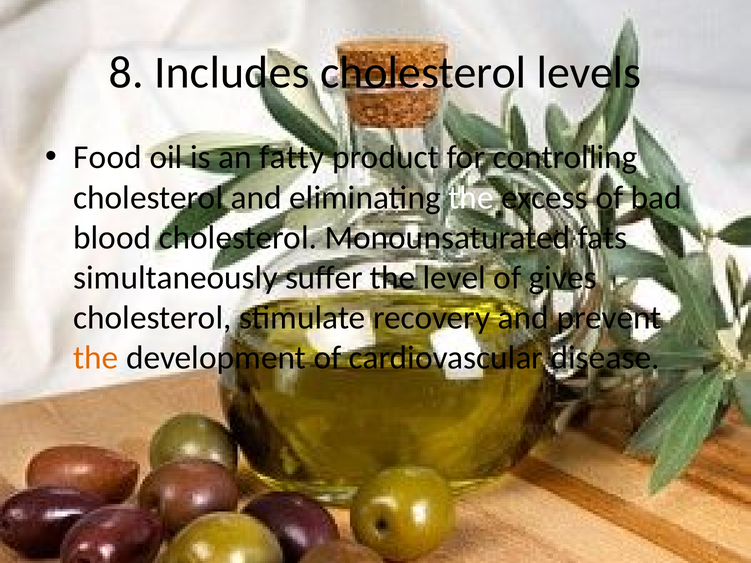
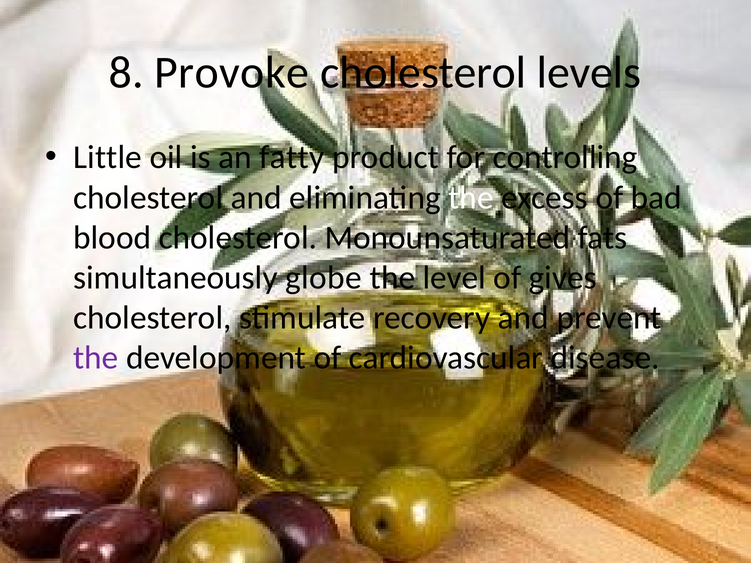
Includes: Includes -> Provoke
Food: Food -> Little
suffer: suffer -> globe
the at (96, 358) colour: orange -> purple
